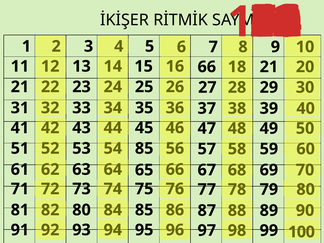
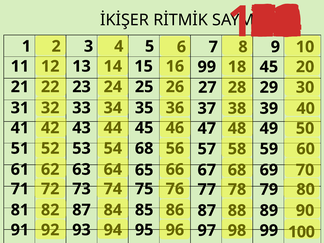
66 at (207, 67): 66 -> 99
21 at (269, 67): 21 -> 45
85 at (144, 148): 85 -> 68
80 at (82, 210): 80 -> 87
